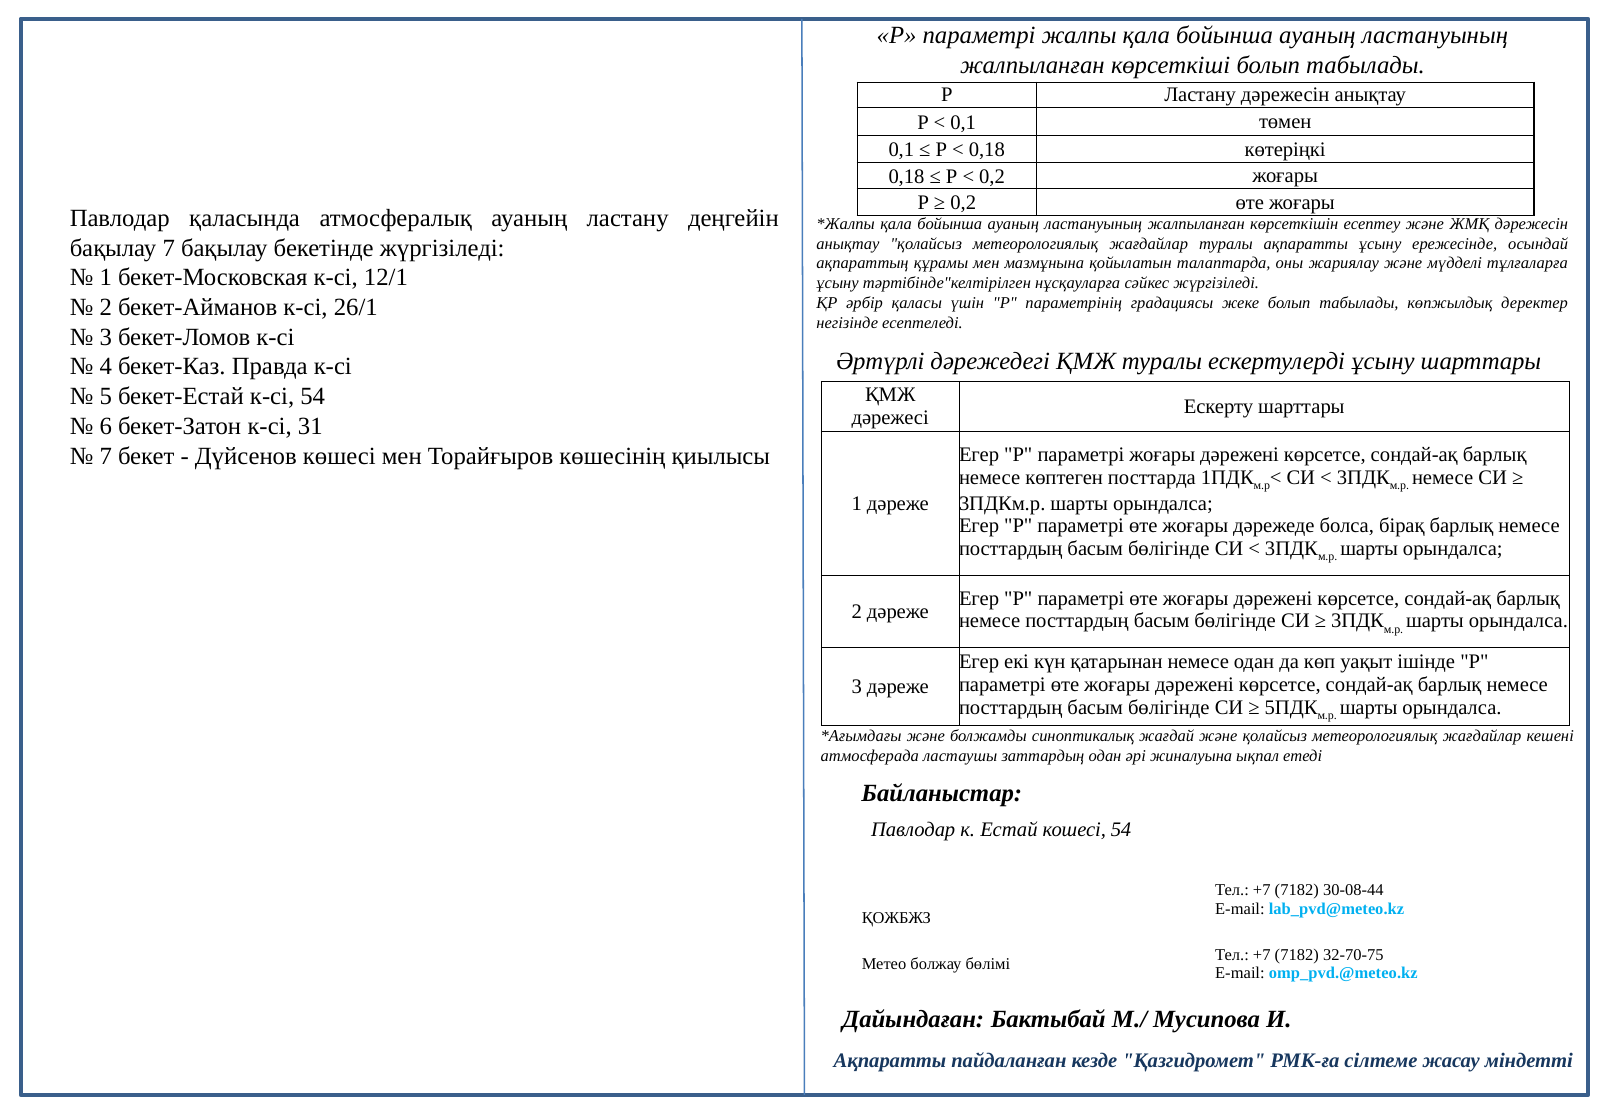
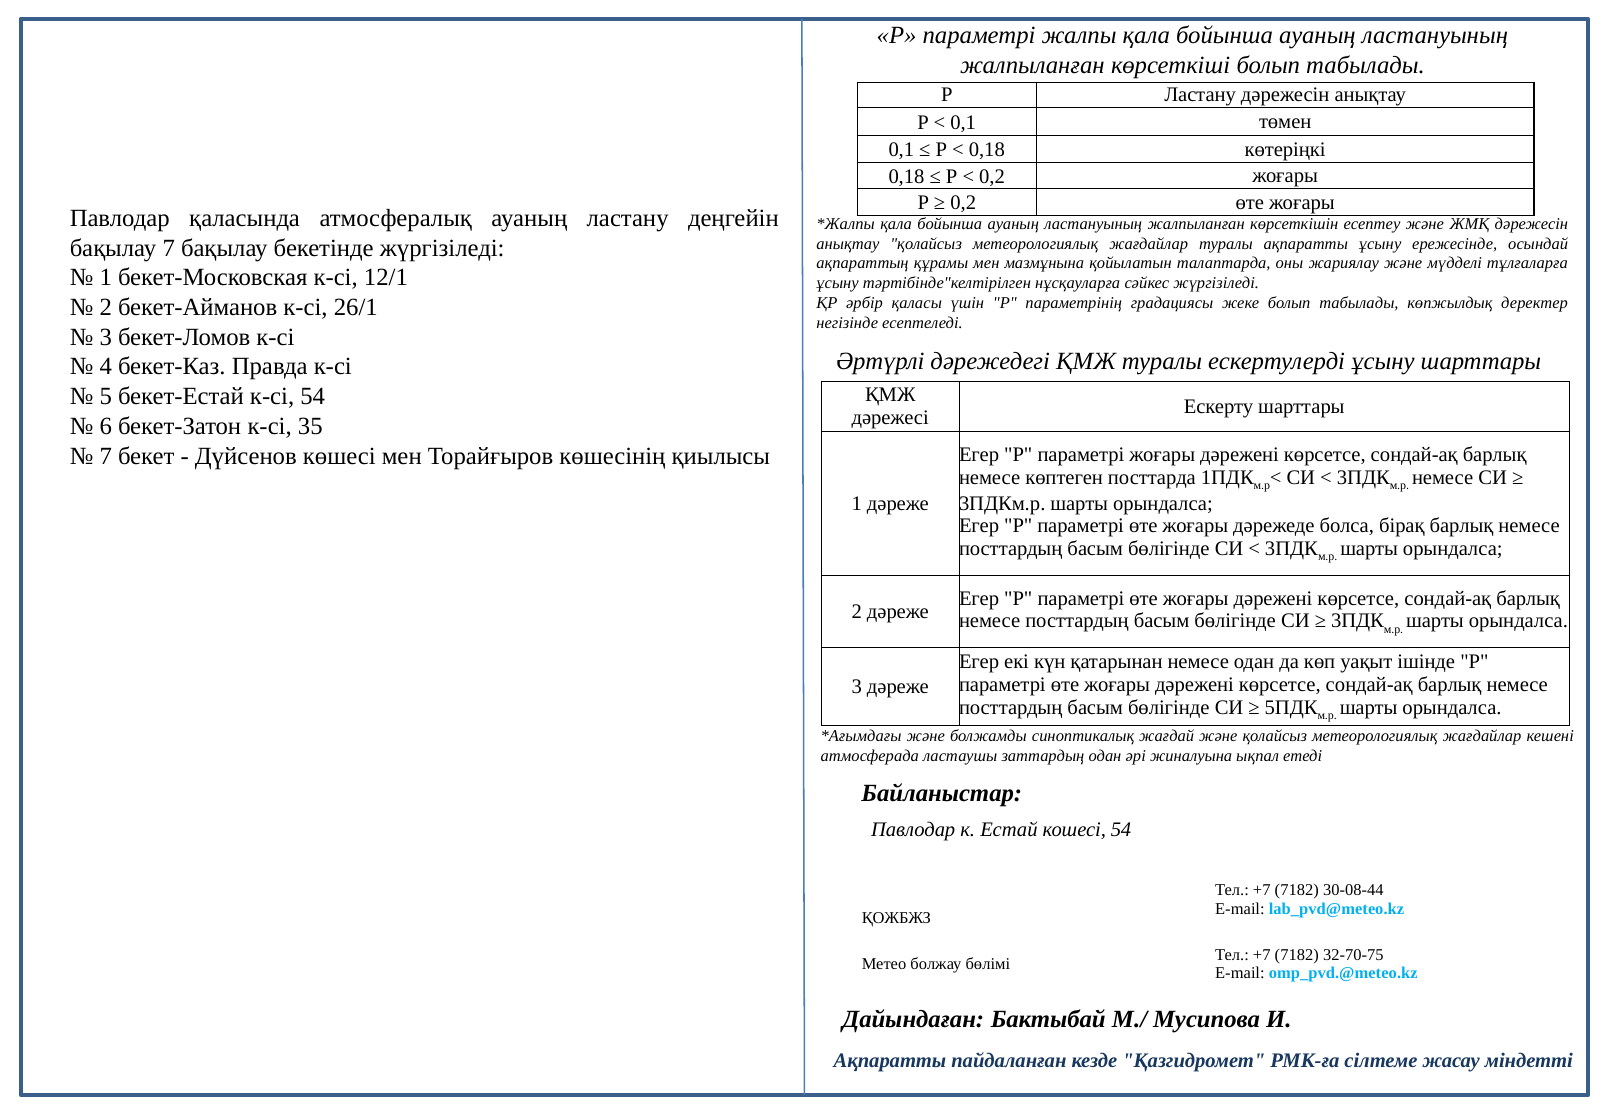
31: 31 -> 35
